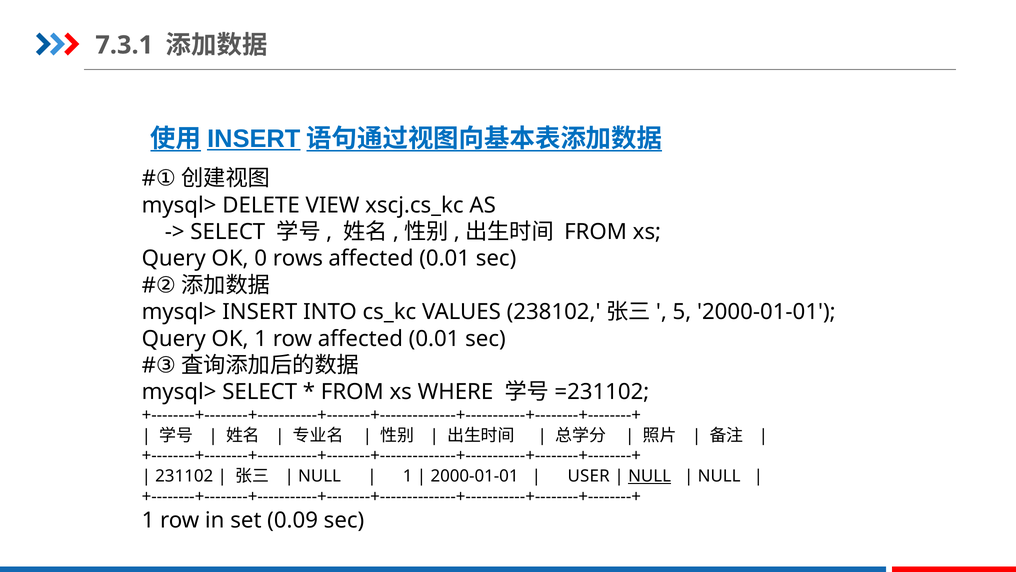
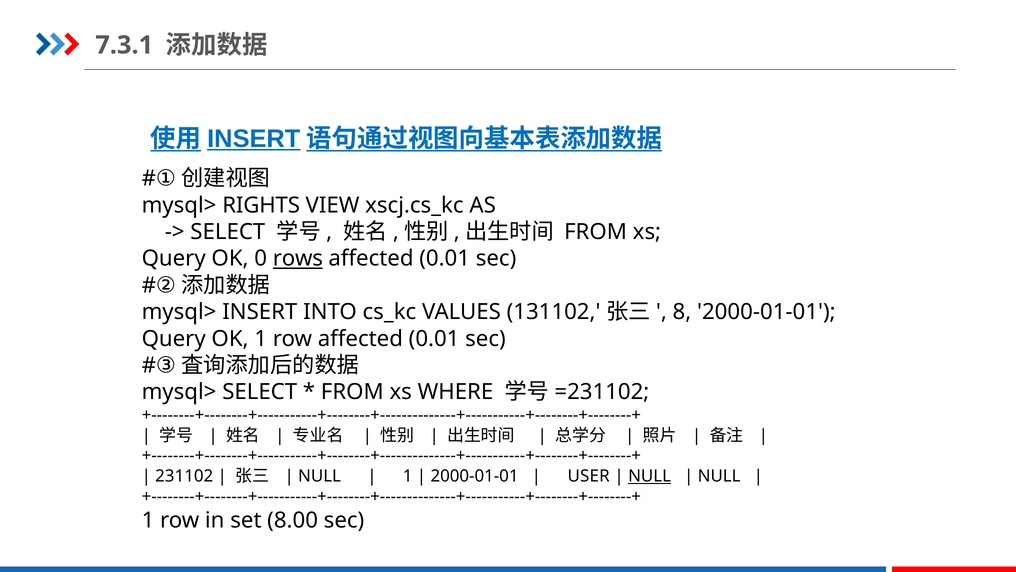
DELETE: DELETE -> RIGHTS
rows underline: none -> present
238102: 238102 -> 131102
5: 5 -> 8
0.09: 0.09 -> 8.00
